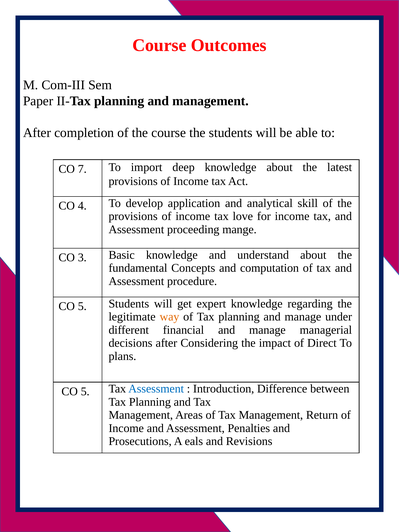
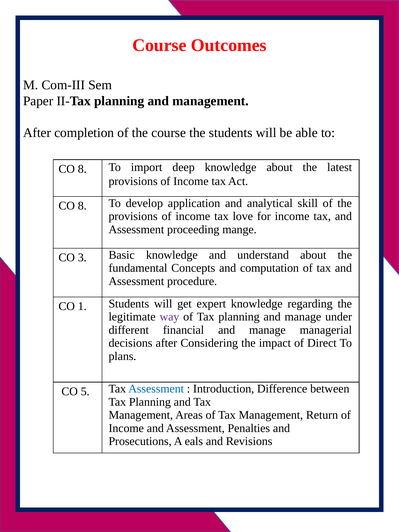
7 at (82, 169): 7 -> 8
4 at (82, 206): 4 -> 8
5 at (82, 306): 5 -> 1
way colour: orange -> purple
